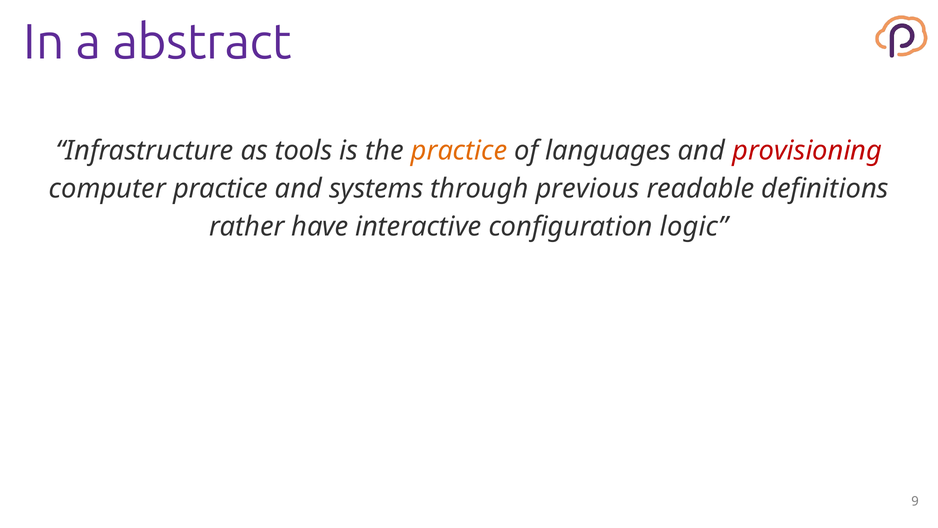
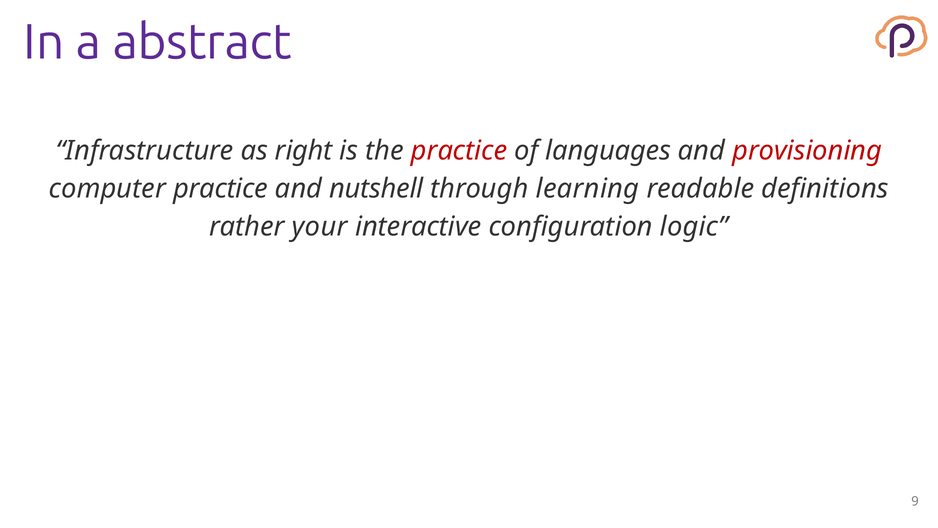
tools: tools -> right
practice at (459, 151) colour: orange -> red
systems: systems -> nutshell
previous: previous -> learning
have: have -> your
